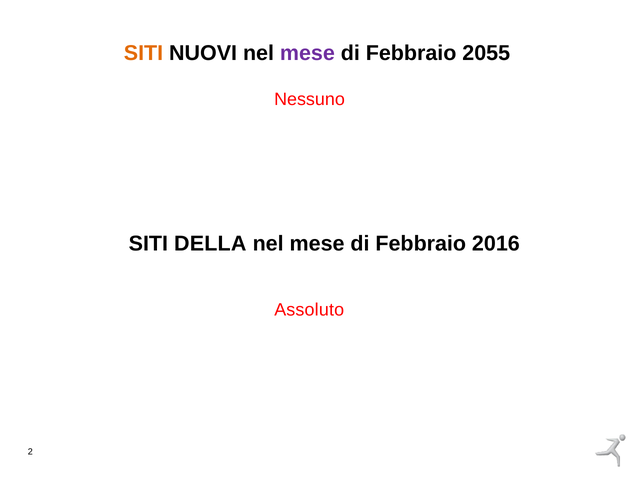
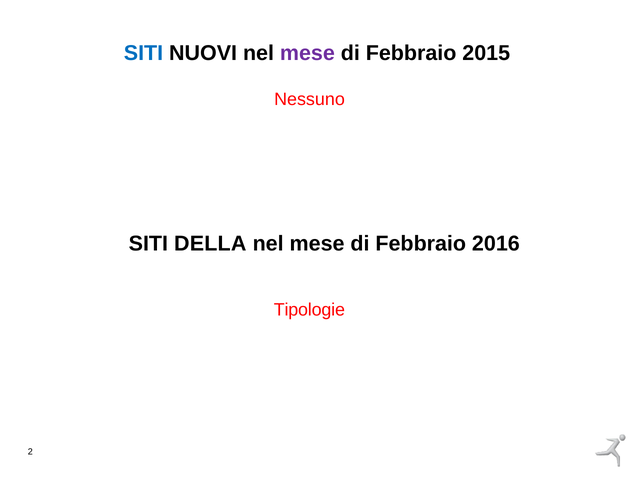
SITI at (144, 53) colour: orange -> blue
2055: 2055 -> 2015
Assoluto: Assoluto -> Tipologie
